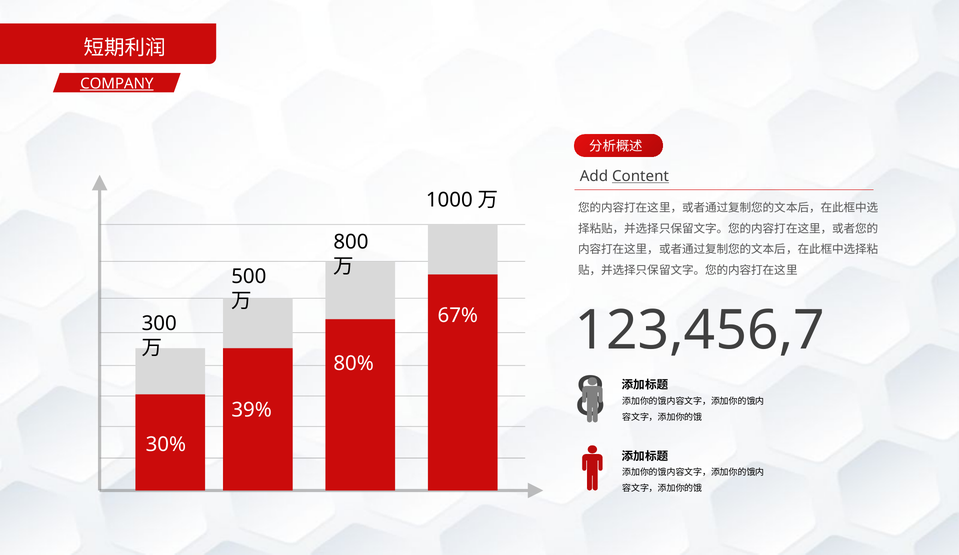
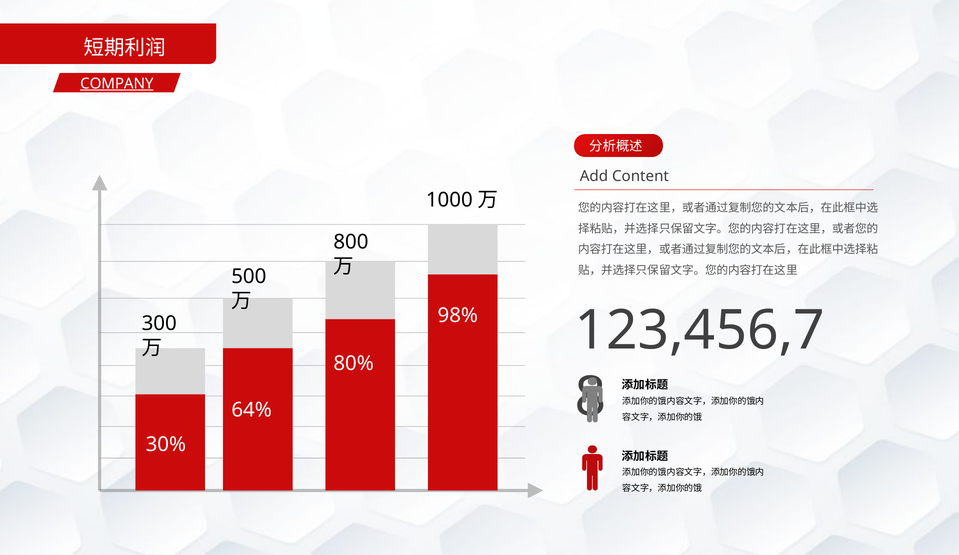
Content underline: present -> none
67%: 67% -> 98%
39%: 39% -> 64%
